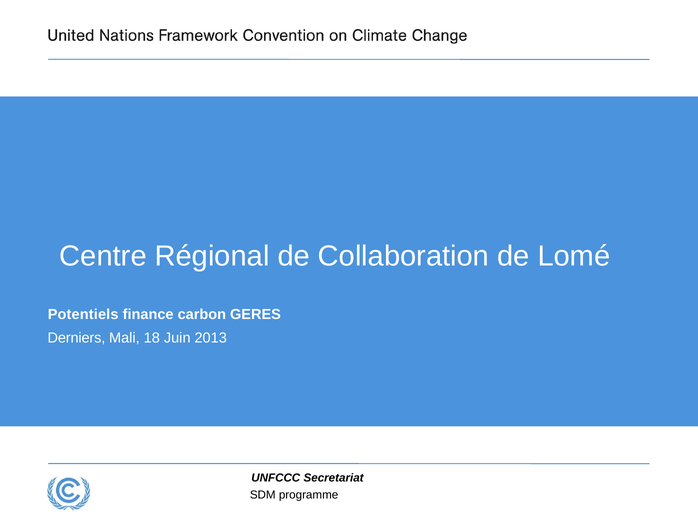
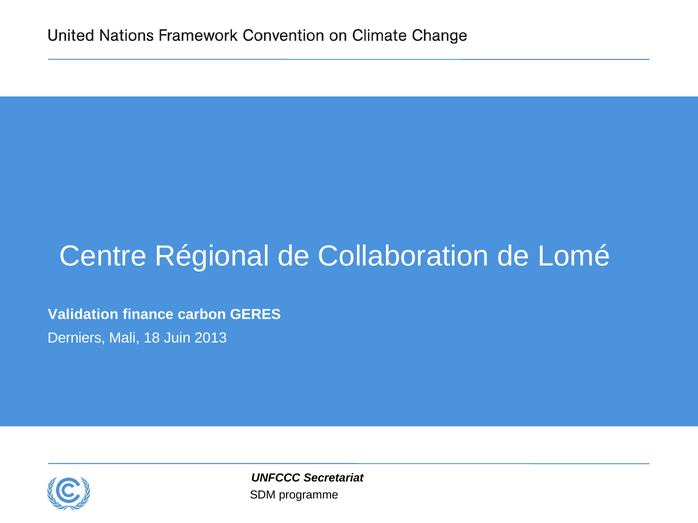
Potentiels: Potentiels -> Validation
